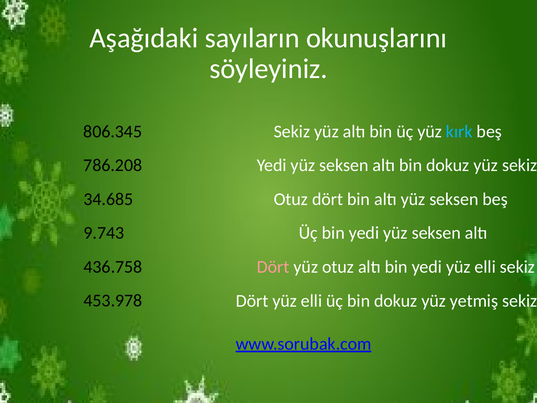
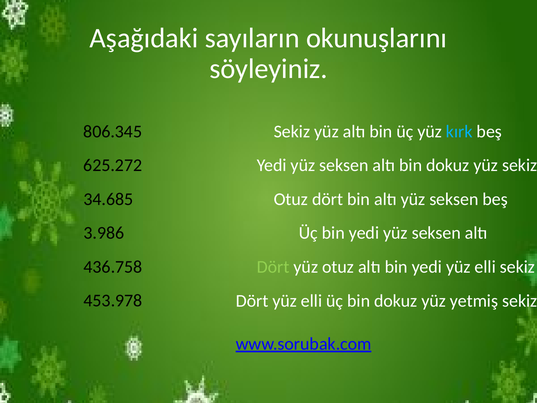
786.208: 786.208 -> 625.272
9.743: 9.743 -> 3.986
Dört at (273, 267) colour: pink -> light green
